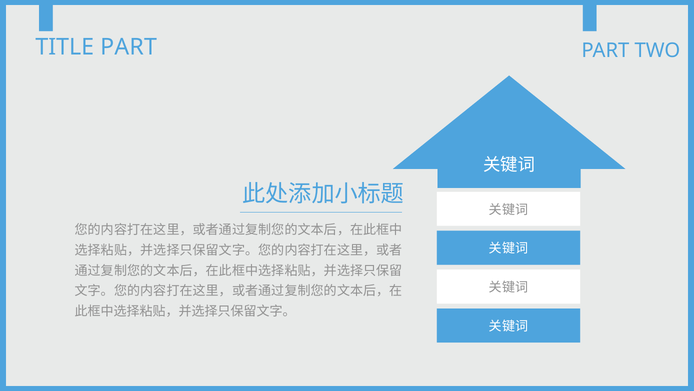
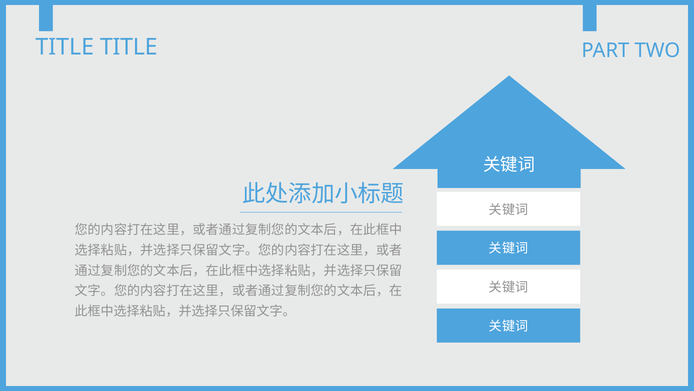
TITLE PART: PART -> TITLE
